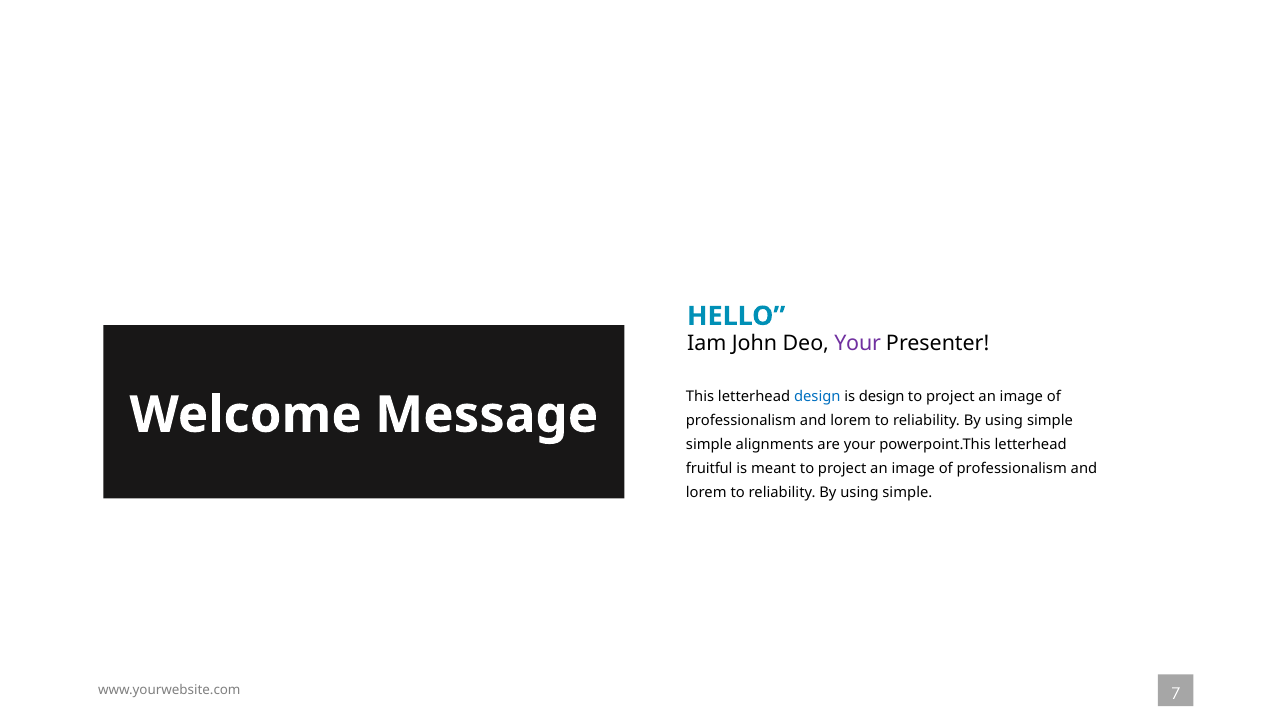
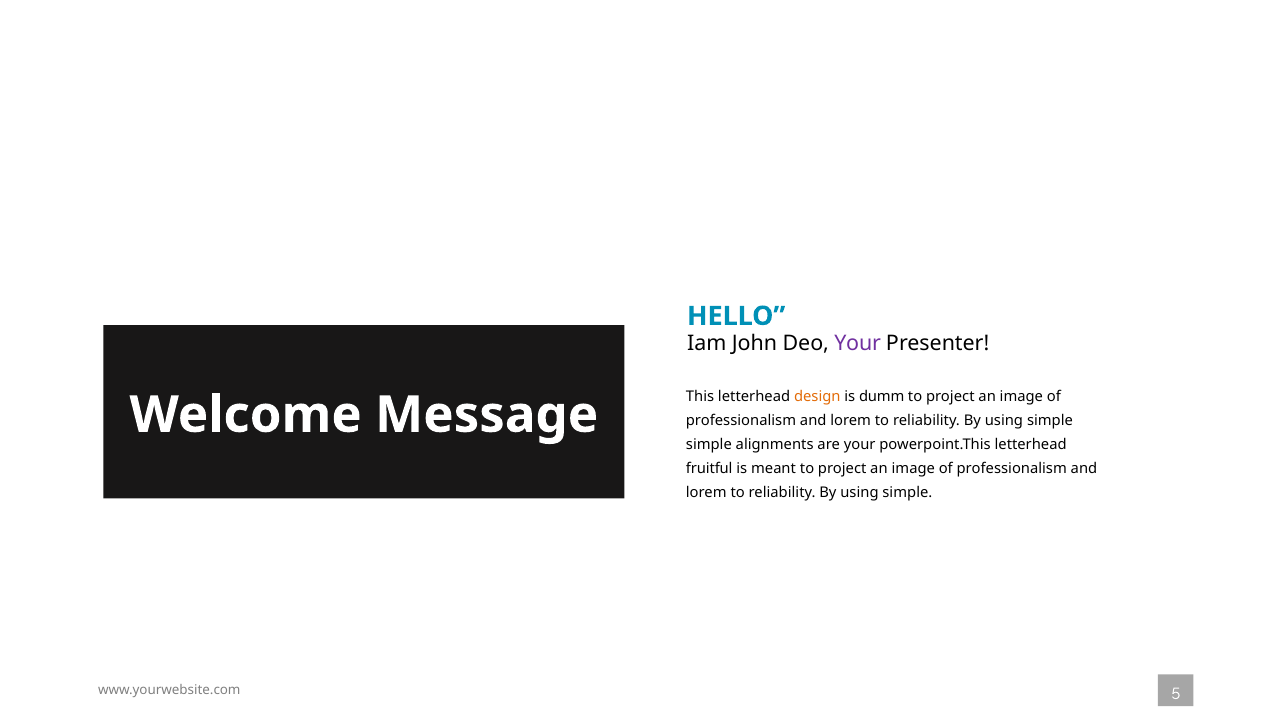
design at (817, 397) colour: blue -> orange
is design: design -> dumm
7: 7 -> 5
